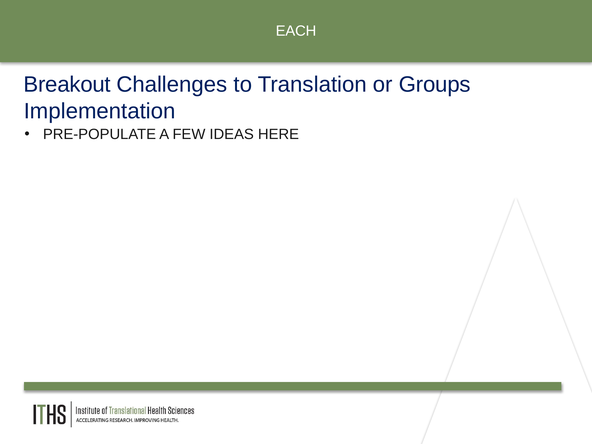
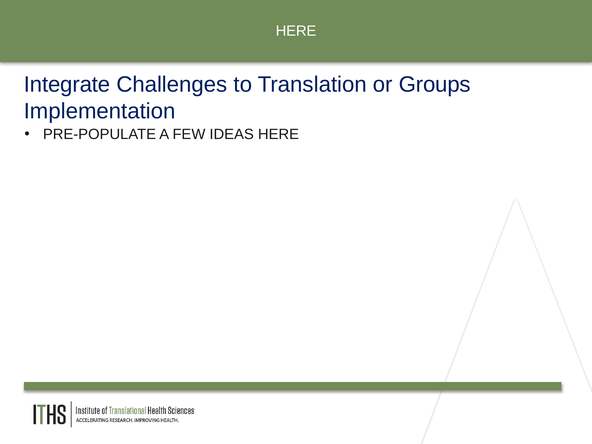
EACH at (296, 31): EACH -> HERE
Breakout: Breakout -> Integrate
